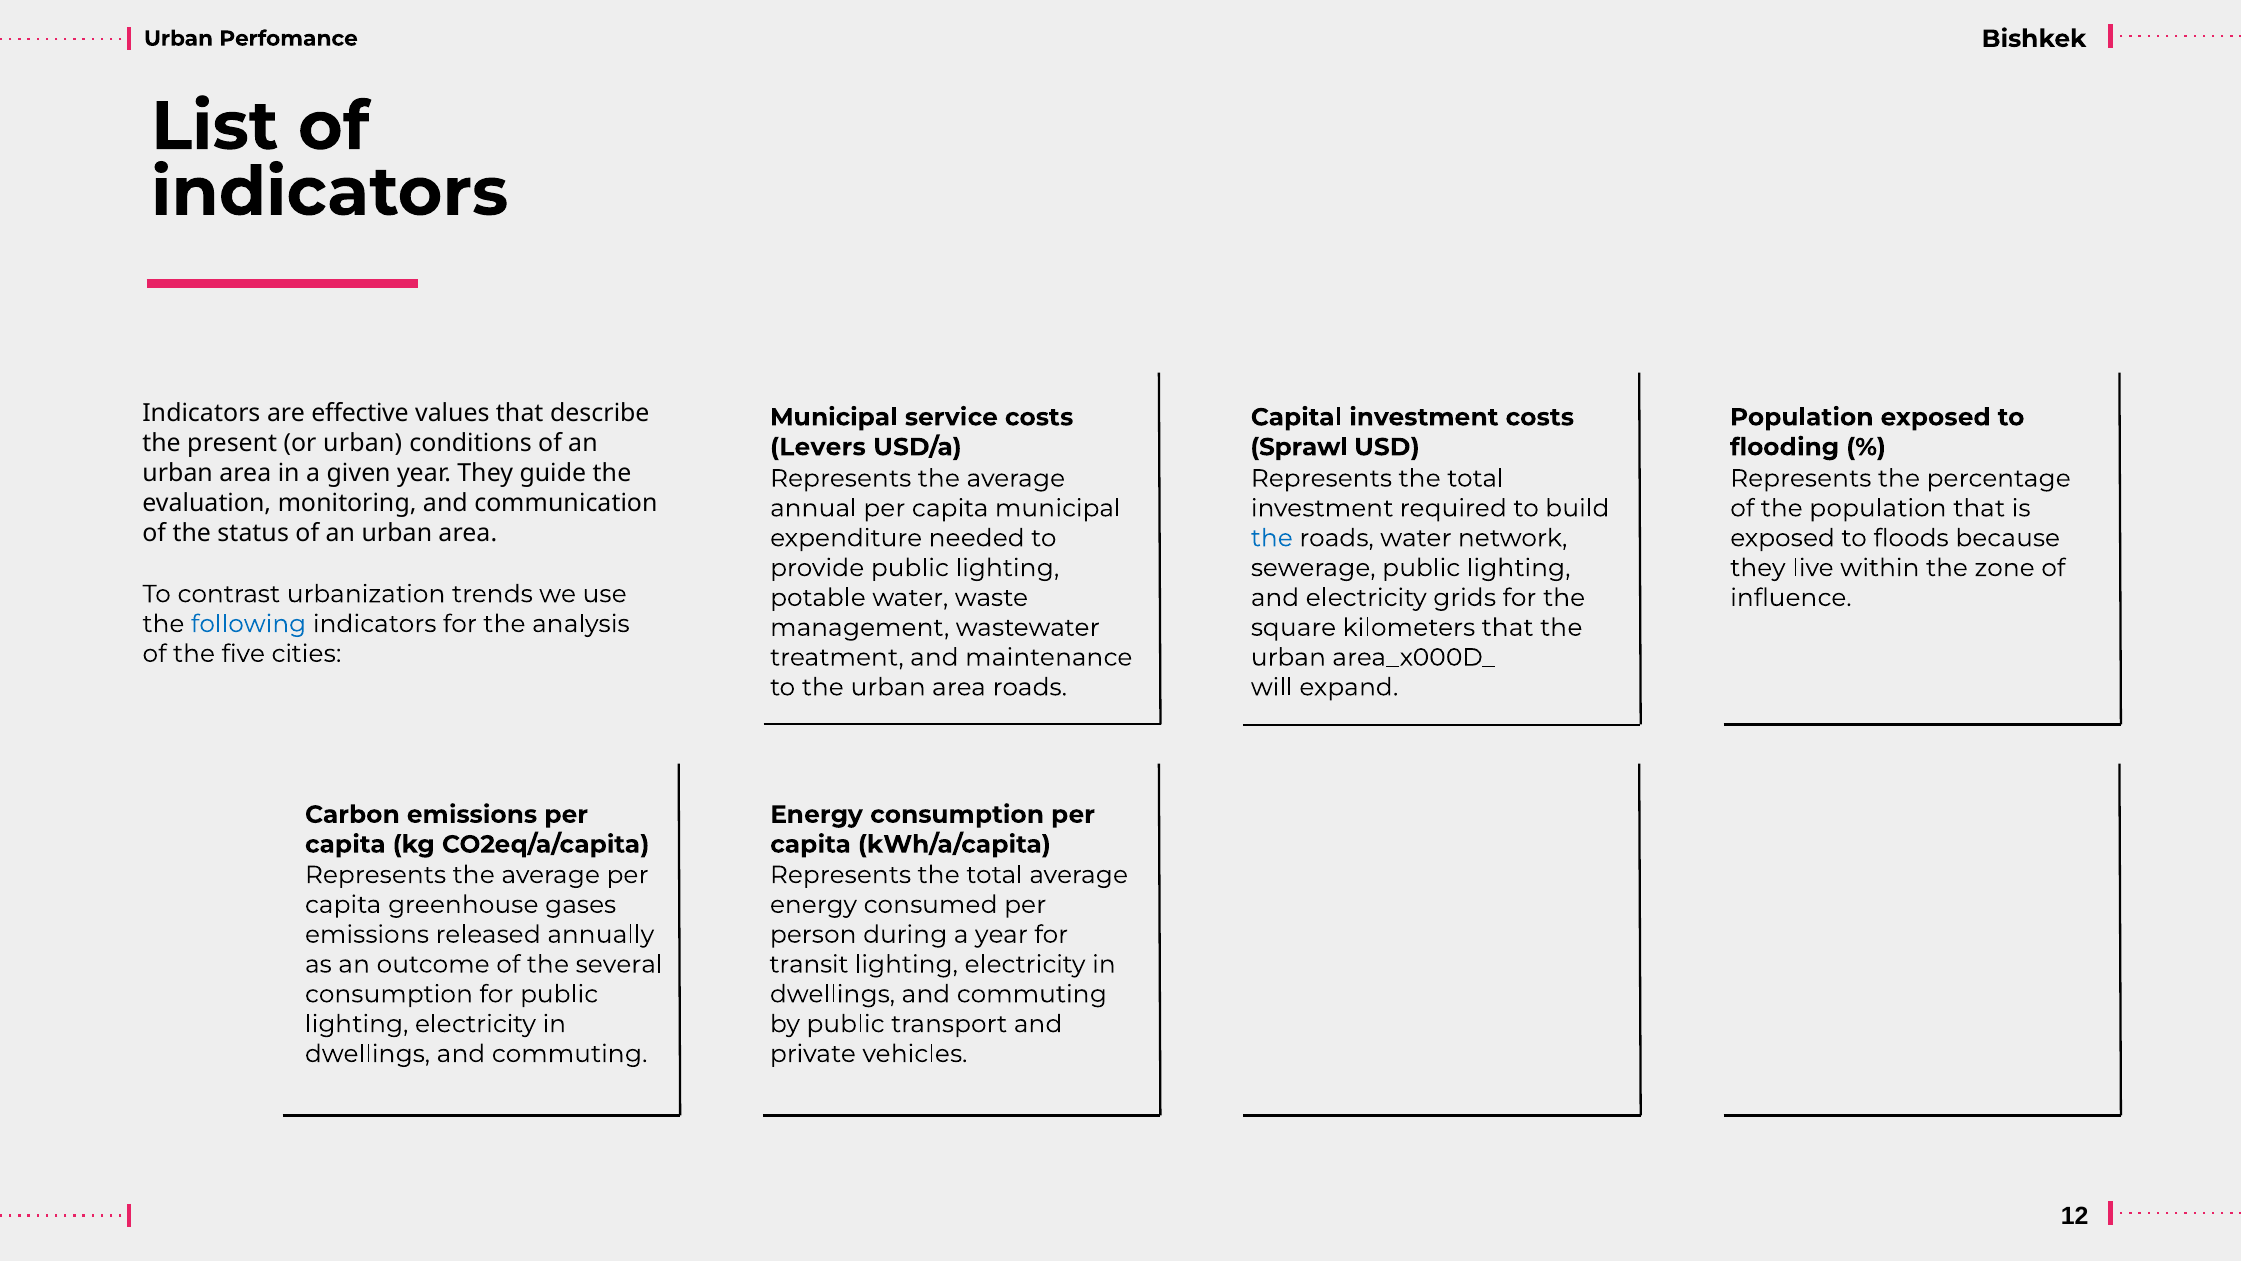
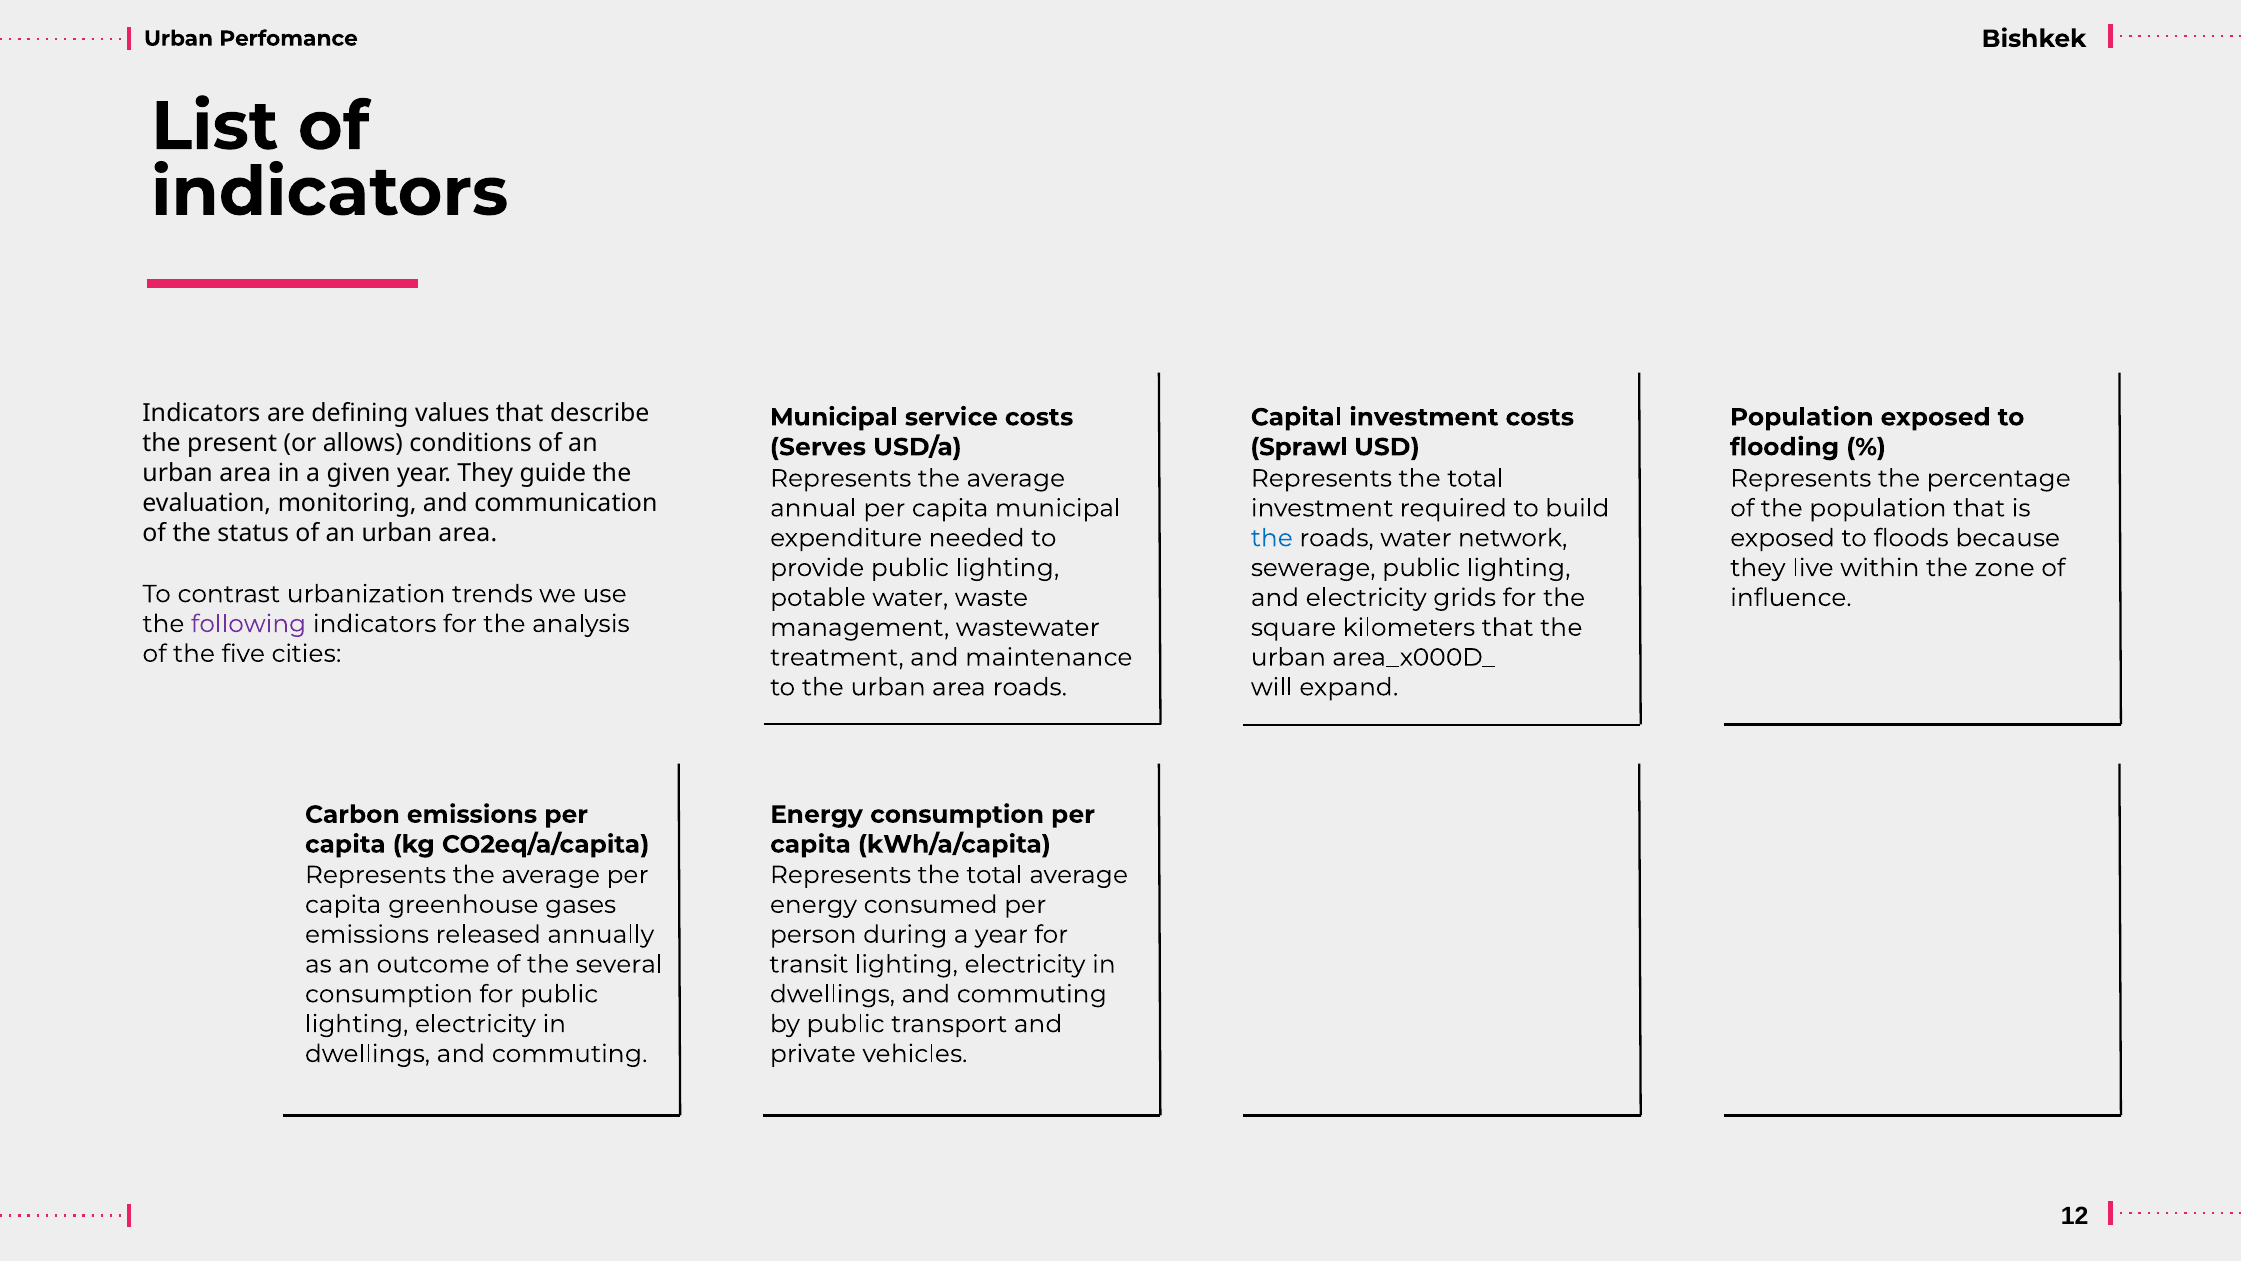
effective: effective -> defining
or urban: urban -> allows
Levers: Levers -> Serves
following colour: blue -> purple
